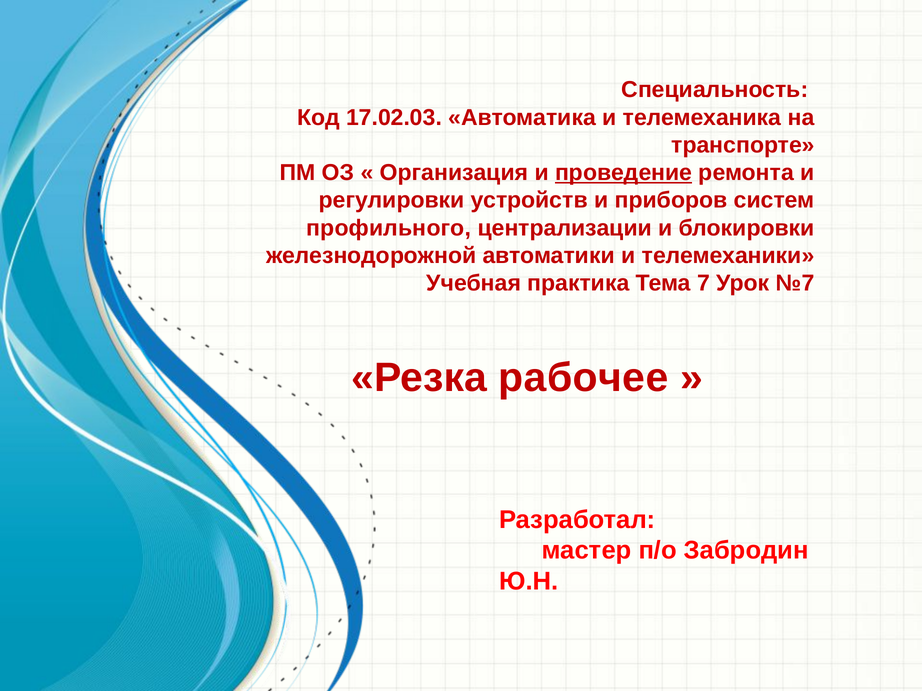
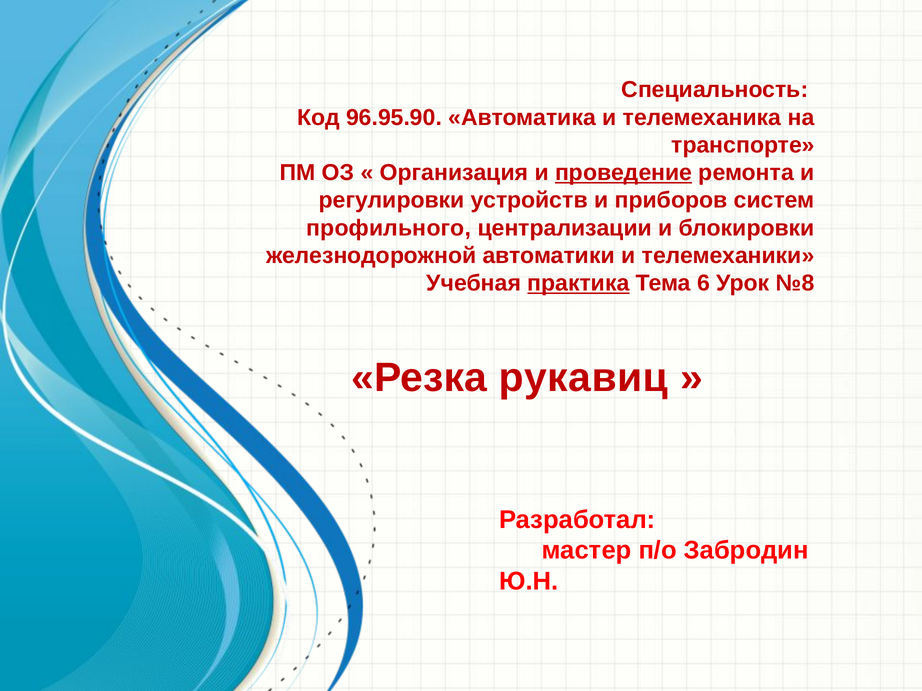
17.02.03: 17.02.03 -> 96.95.90
практика underline: none -> present
7: 7 -> 6
№7: №7 -> №8
рабочее: рабочее -> рукавиц
